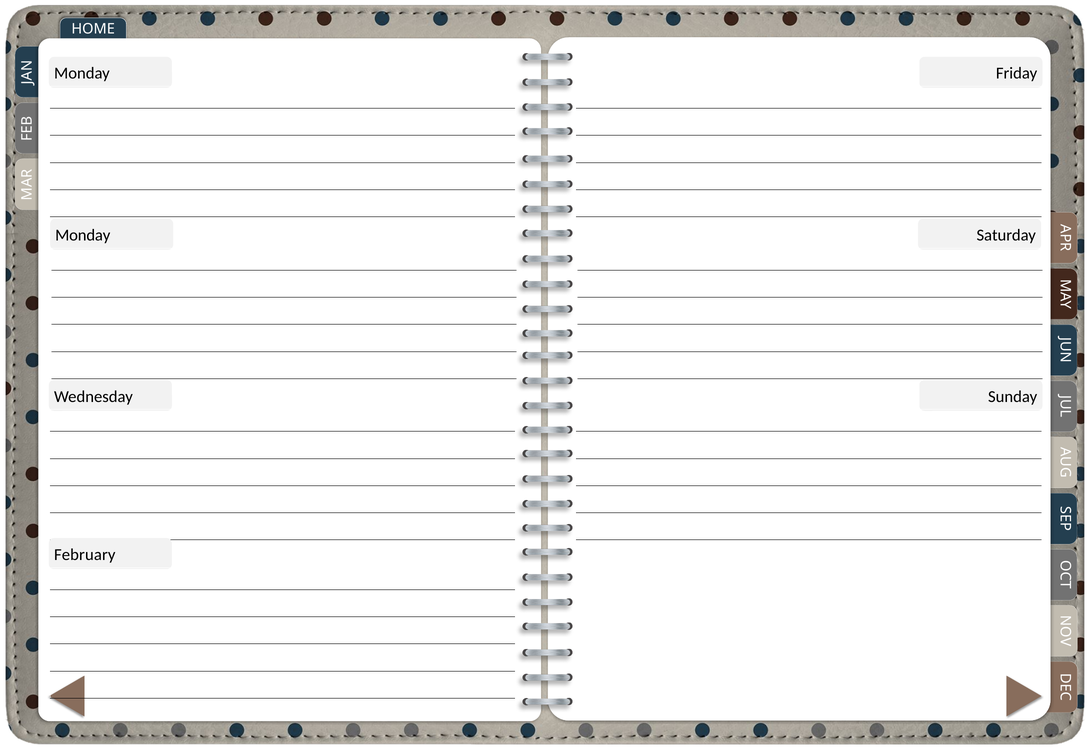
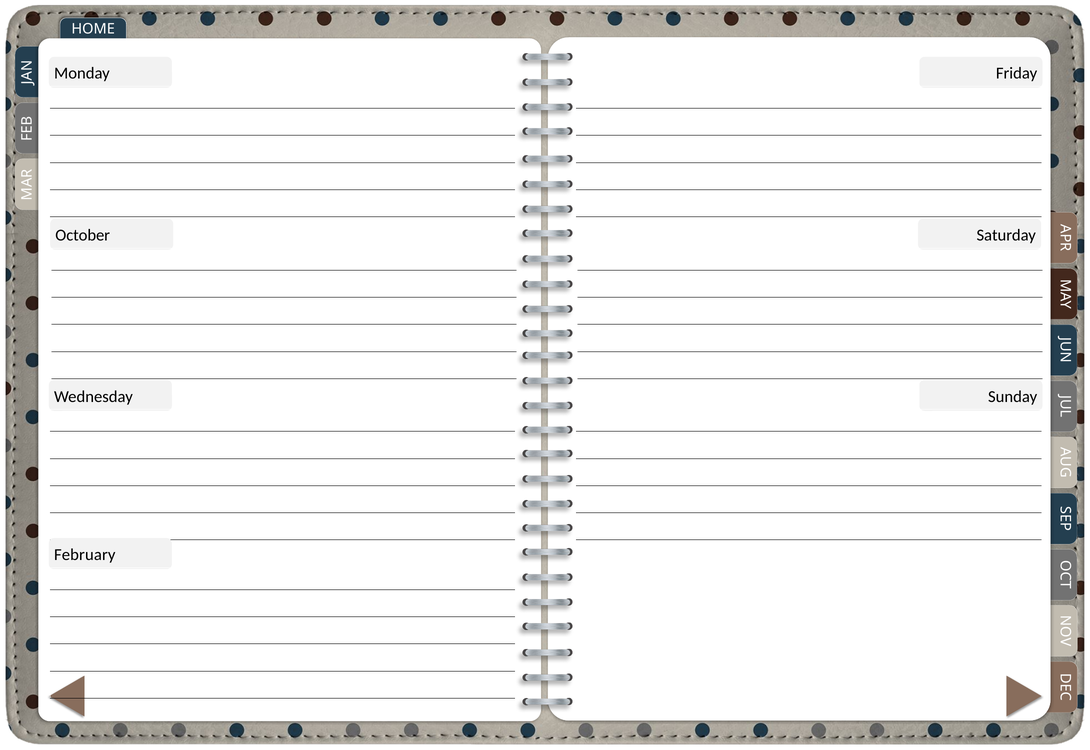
Monday at (83, 235): Monday -> October
